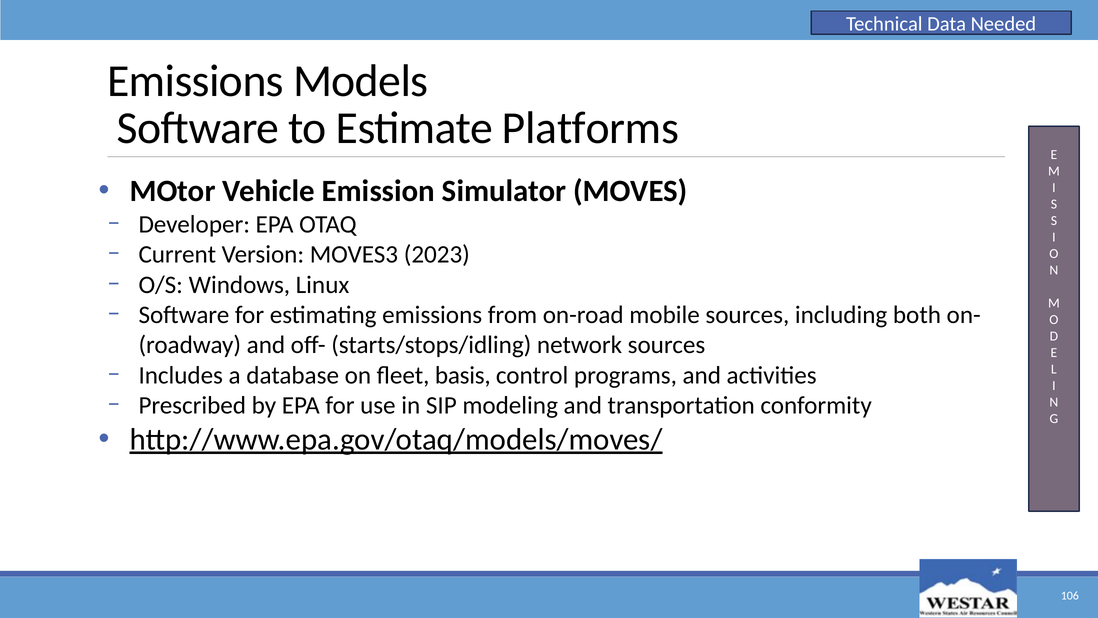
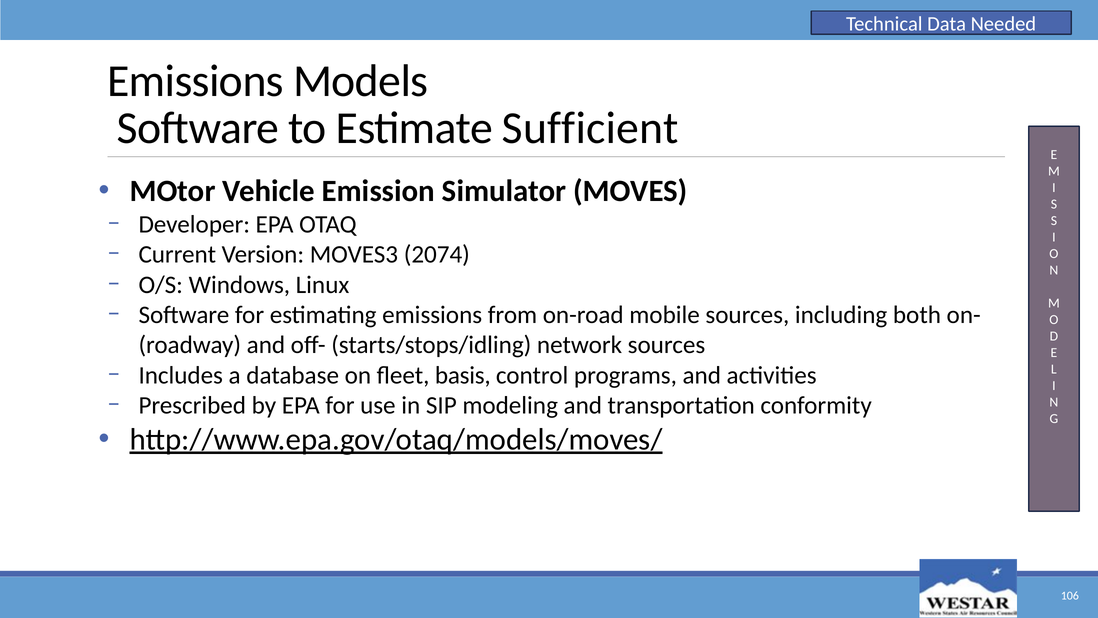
Platforms: Platforms -> Sufficient
2023: 2023 -> 2074
